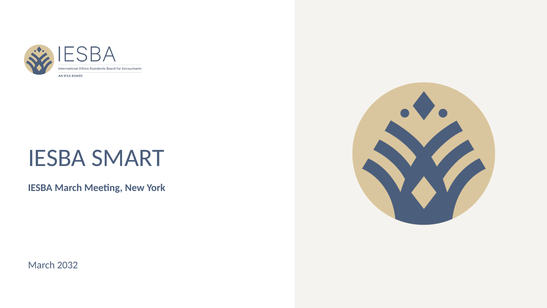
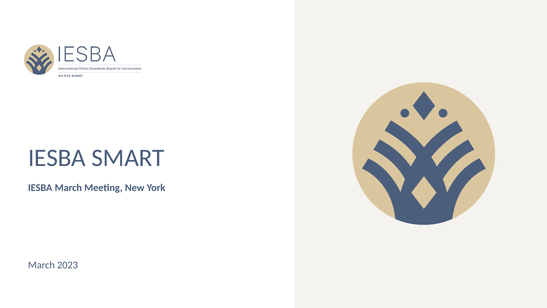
2032: 2032 -> 2023
